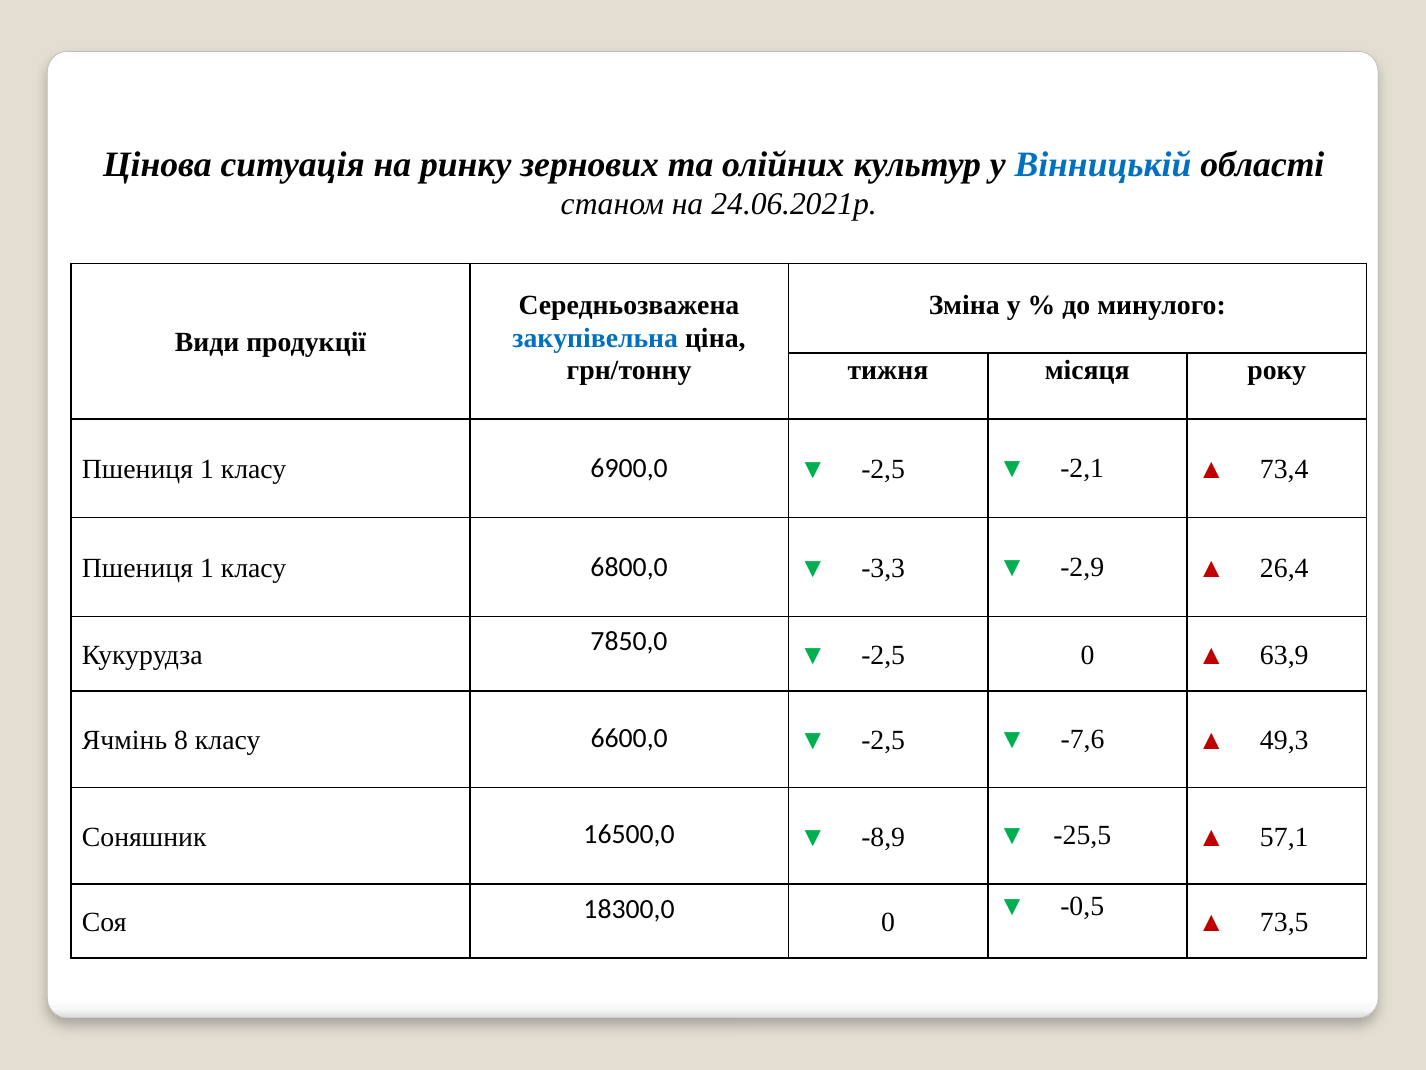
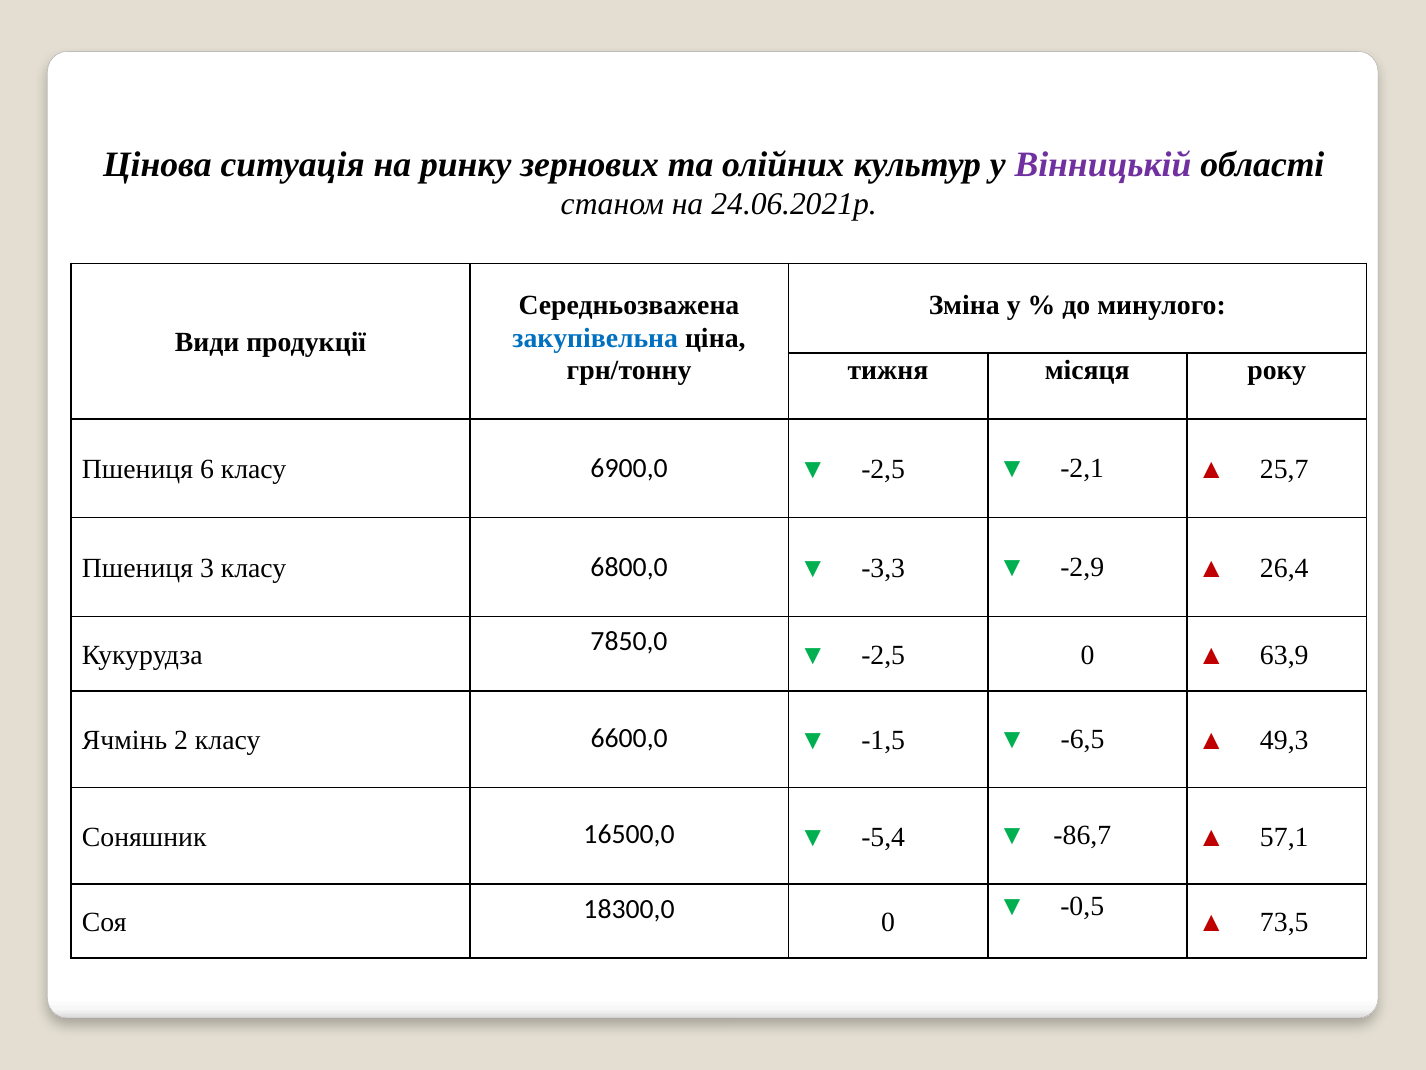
Вінницькій colour: blue -> purple
1 at (207, 469): 1 -> 6
73,4: 73,4 -> 25,7
1 at (207, 568): 1 -> 3
8: 8 -> 2
-2,5 at (883, 740): -2,5 -> -1,5
-7,6: -7,6 -> -6,5
-8,9: -8,9 -> -5,4
-25,5: -25,5 -> -86,7
